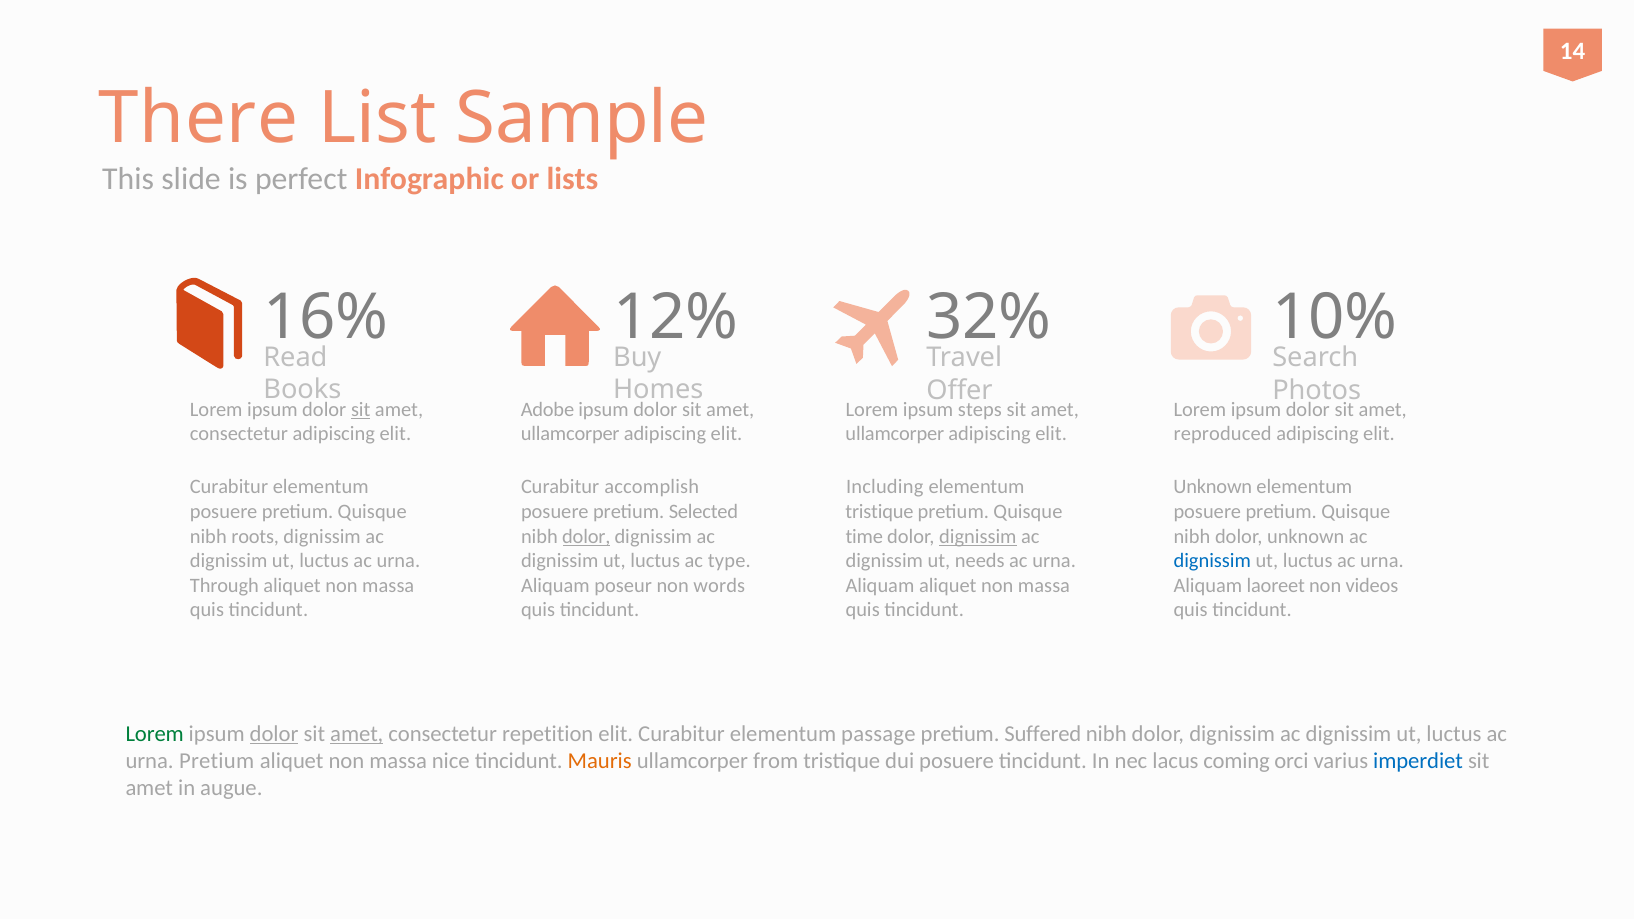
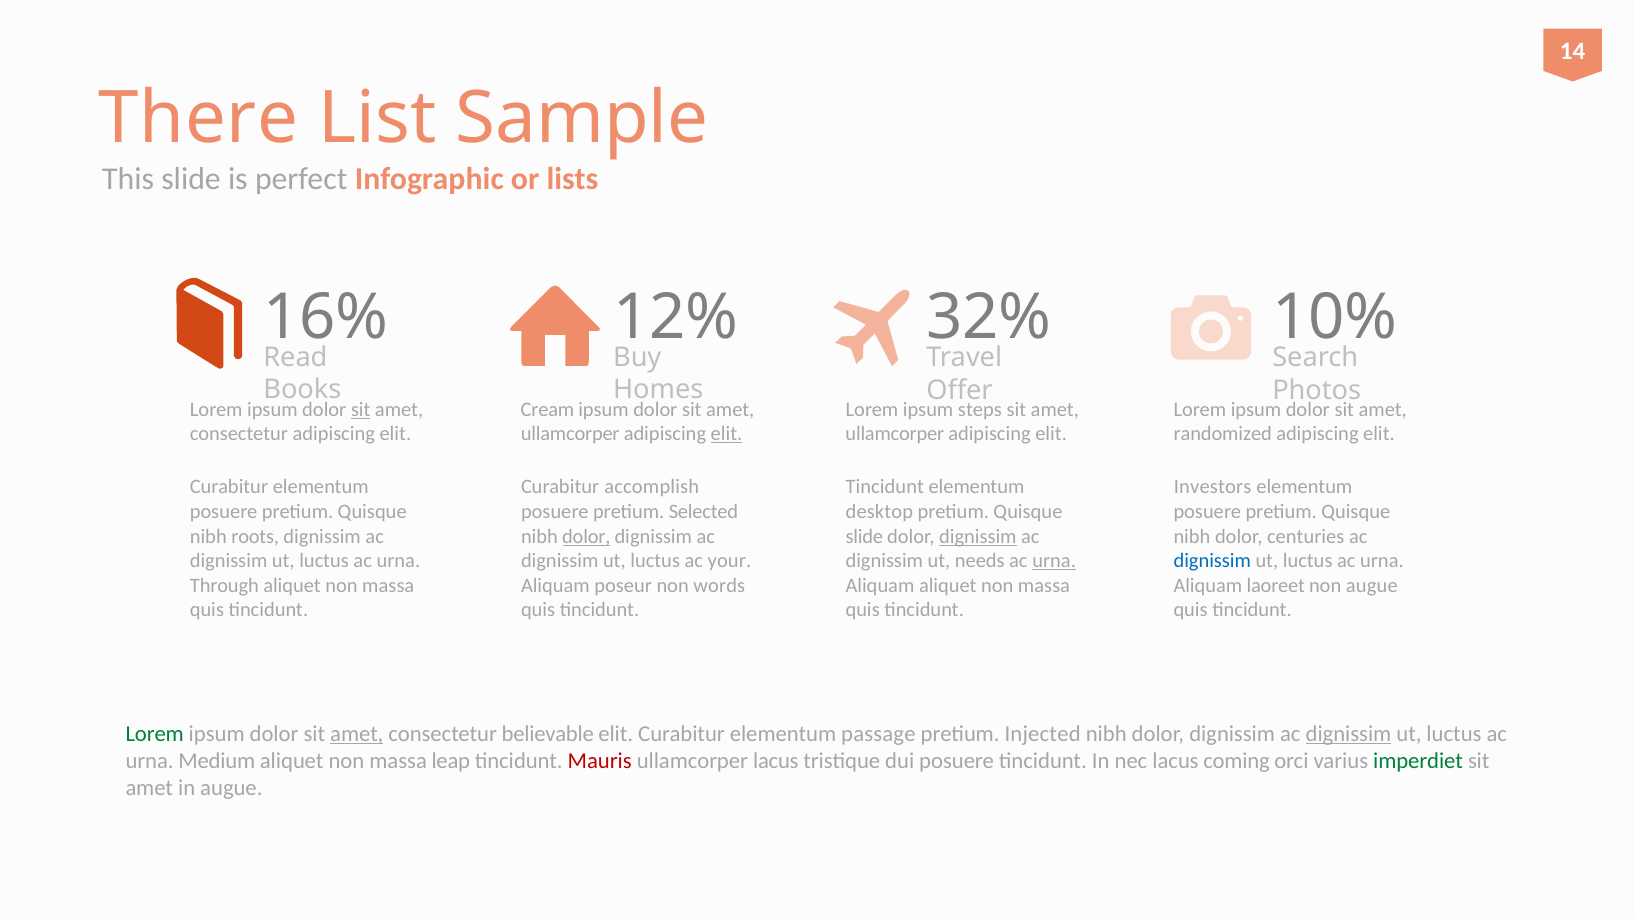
Adobe: Adobe -> Cream
elit at (726, 434) underline: none -> present
reproduced: reproduced -> randomized
Including at (885, 487): Including -> Tincidunt
Unknown at (1213, 487): Unknown -> Investors
tristique at (880, 512): tristique -> desktop
time at (864, 536): time -> slide
dolor unknown: unknown -> centuries
type: type -> your
urna at (1054, 561) underline: none -> present
non videos: videos -> augue
dolor at (274, 734) underline: present -> none
repetition: repetition -> believable
Suffered: Suffered -> Injected
dignissim at (1348, 734) underline: none -> present
urna Pretium: Pretium -> Medium
nice: nice -> leap
Mauris colour: orange -> red
ullamcorper from: from -> lacus
imperdiet colour: blue -> green
